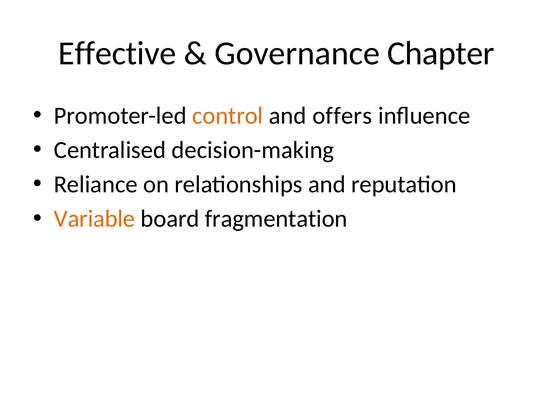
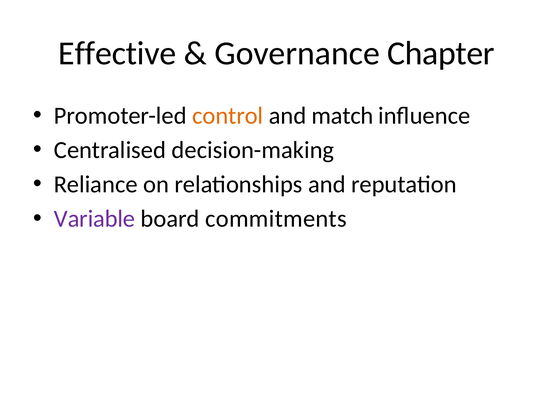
offers: offers -> match
Variable colour: orange -> purple
fragmentation: fragmentation -> commitments
